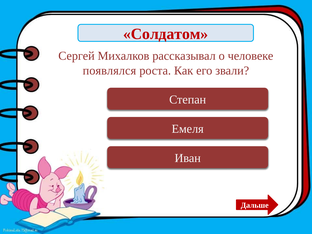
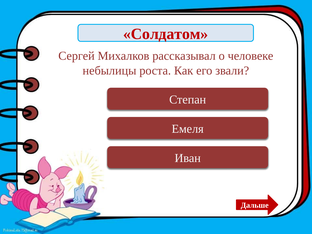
появлялся: появлялся -> небылицы
